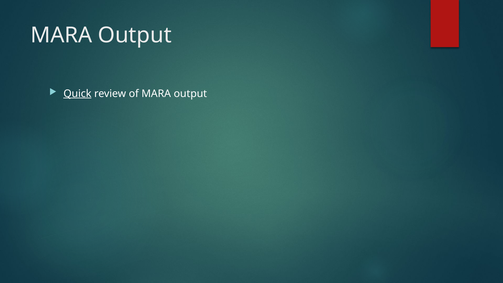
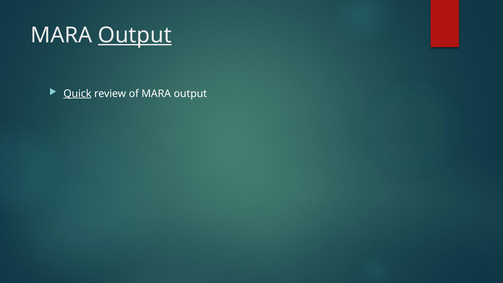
Output at (135, 35) underline: none -> present
